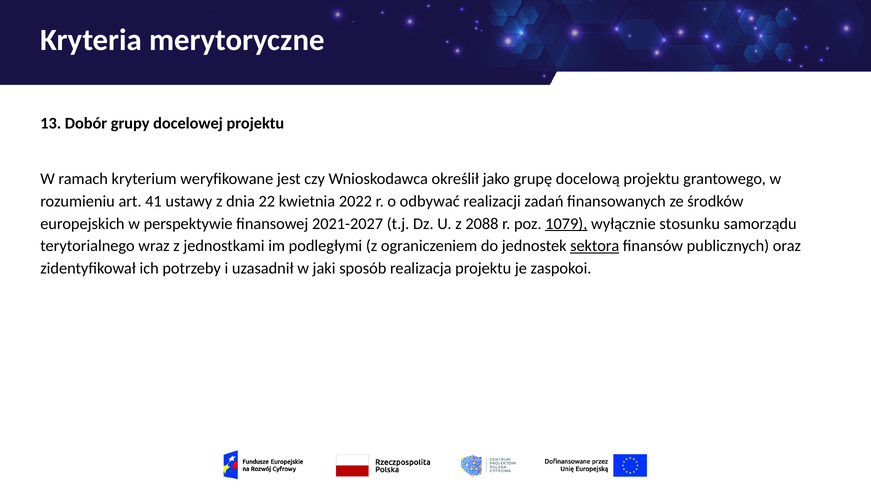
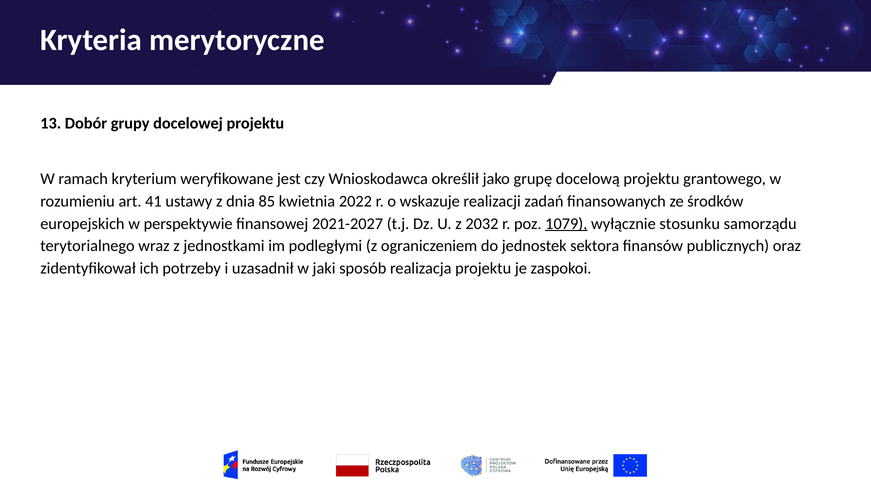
22: 22 -> 85
odbywać: odbywać -> wskazuje
2088: 2088 -> 2032
sektora underline: present -> none
